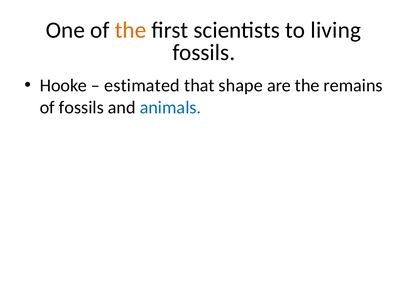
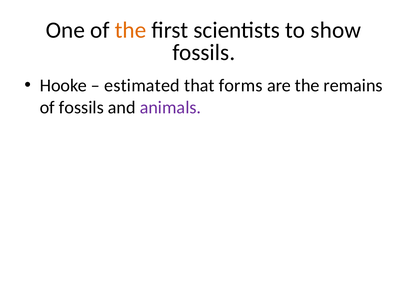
living: living -> show
shape: shape -> forms
animals colour: blue -> purple
